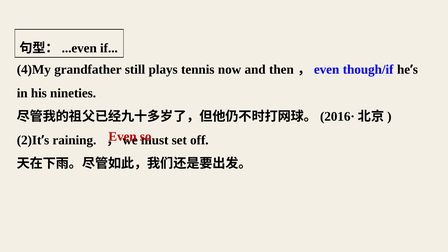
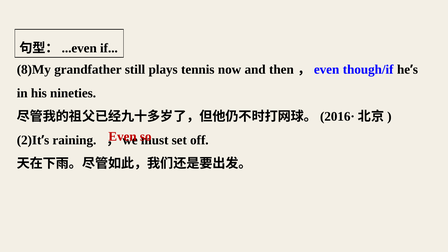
4)My: 4)My -> 8)My
